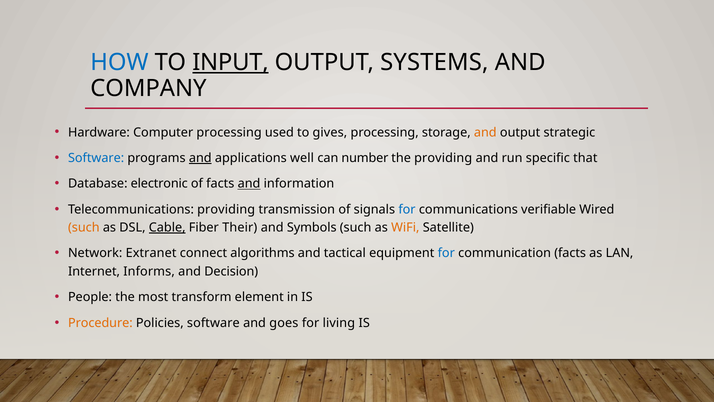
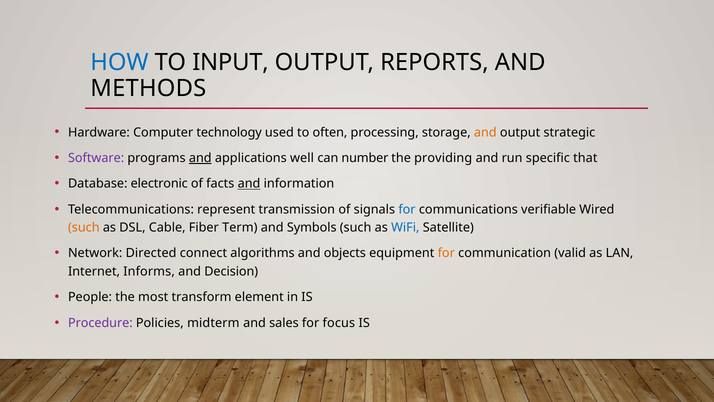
INPUT underline: present -> none
SYSTEMS: SYSTEMS -> REPORTS
COMPANY: COMPANY -> METHODS
Computer processing: processing -> technology
gives: gives -> often
Software at (96, 158) colour: blue -> purple
Telecommunications providing: providing -> represent
Cable underline: present -> none
Their: Their -> Term
WiFi colour: orange -> blue
Extranet: Extranet -> Directed
tactical: tactical -> objects
for at (446, 253) colour: blue -> orange
communication facts: facts -> valid
Procedure colour: orange -> purple
Policies software: software -> midterm
goes: goes -> sales
living: living -> focus
